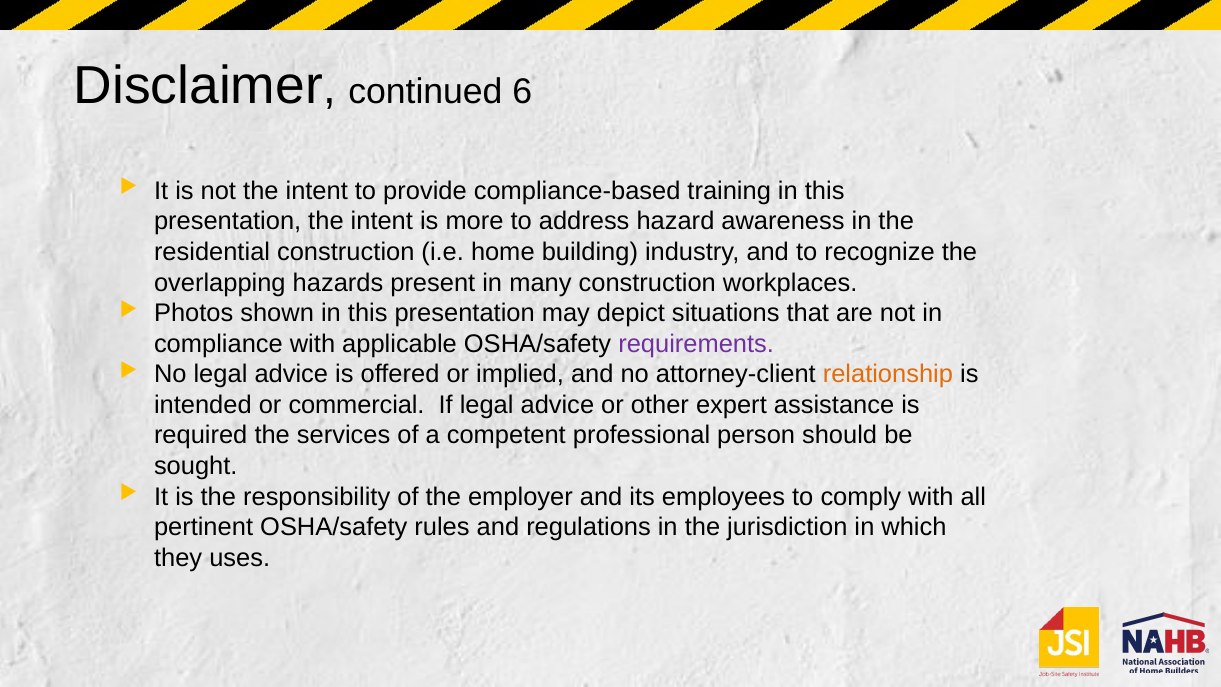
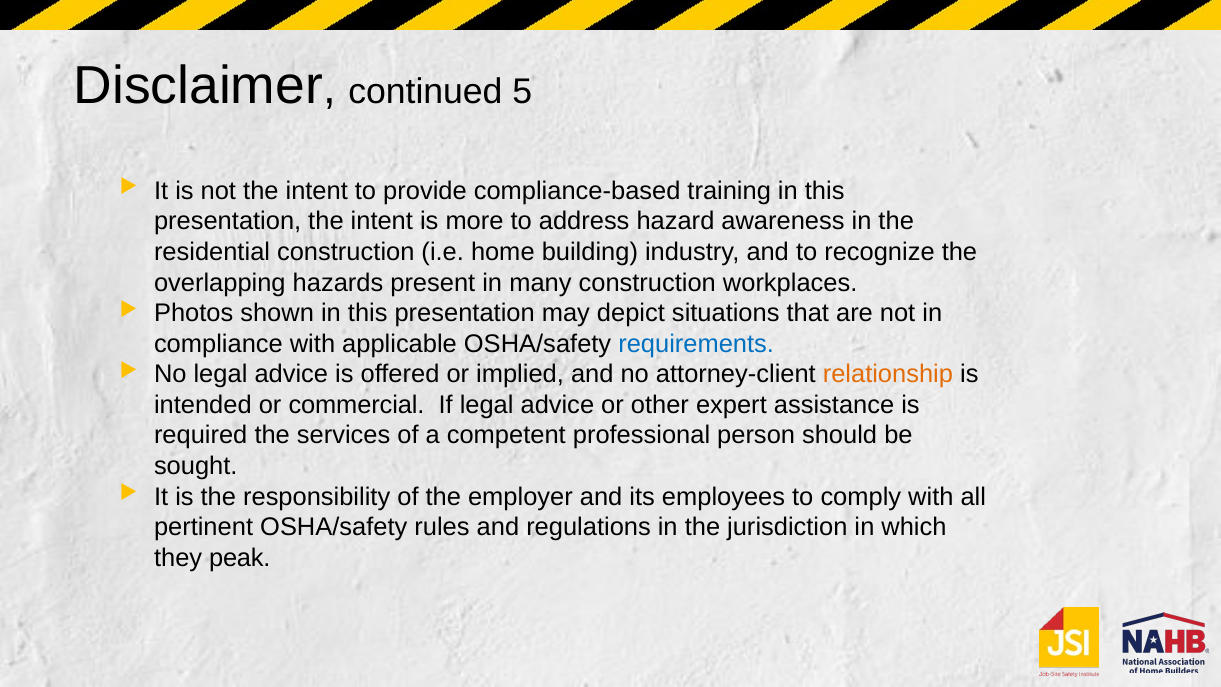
6: 6 -> 5
requirements colour: purple -> blue
uses: uses -> peak
